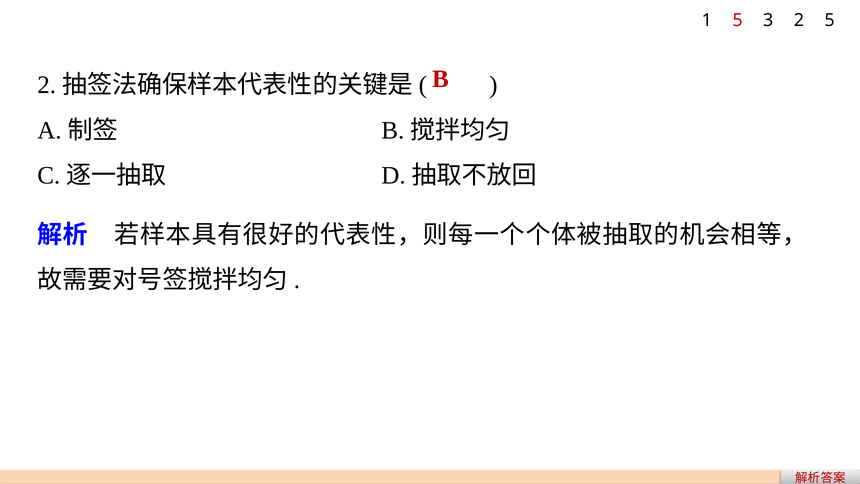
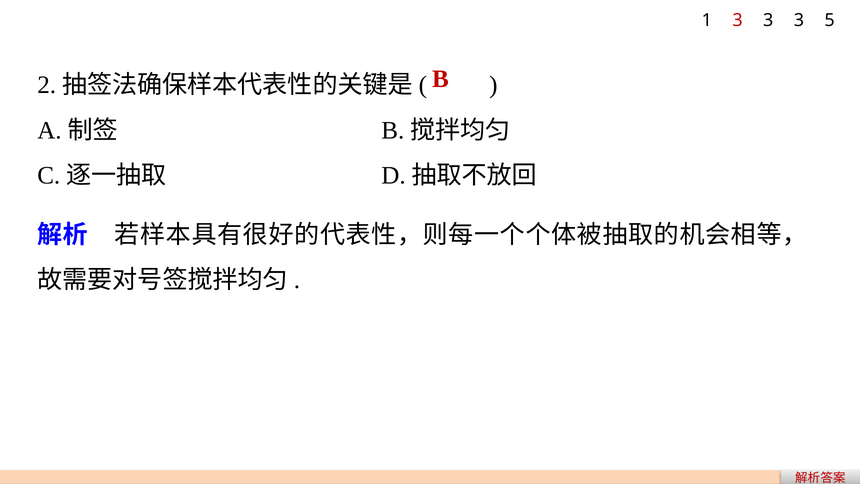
1 5: 5 -> 3
2 at (799, 20): 2 -> 3
